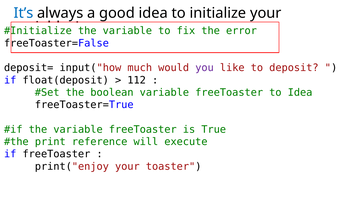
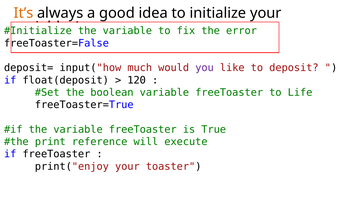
It’s colour: blue -> orange
112: 112 -> 120
to Idea: Idea -> Life
